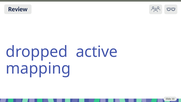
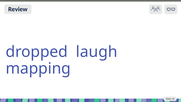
active: active -> laugh
